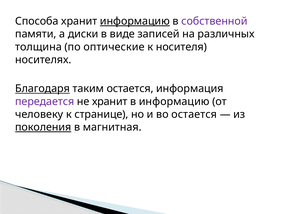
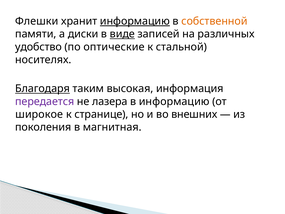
Способа: Способа -> Флешки
собственной colour: purple -> orange
виде underline: none -> present
толщина: толщина -> удобство
носителя: носителя -> стальной
таким остается: остается -> высокая
не хранит: хранит -> лазера
человеку: человеку -> широкое
во остается: остается -> внешних
поколения underline: present -> none
